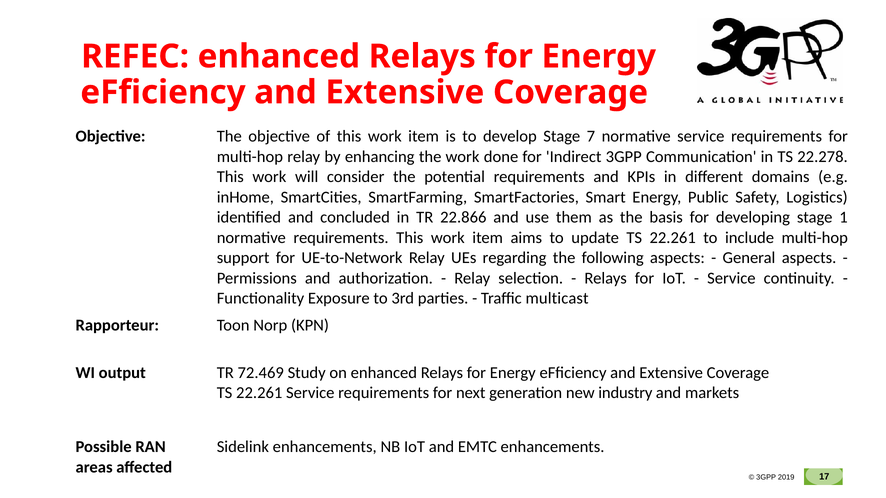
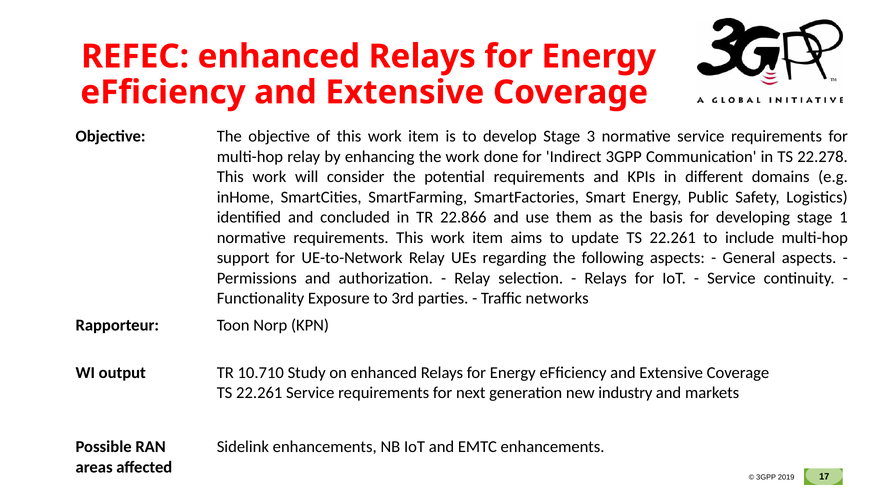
7: 7 -> 3
multicast: multicast -> networks
72.469: 72.469 -> 10.710
